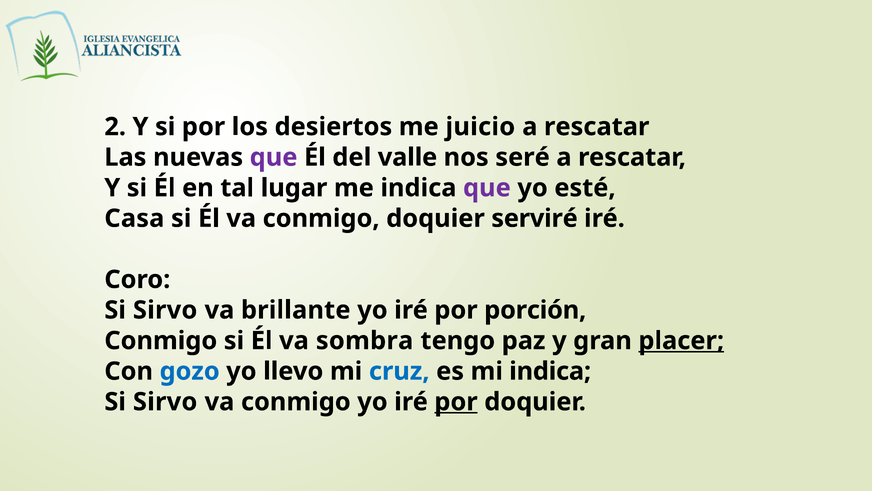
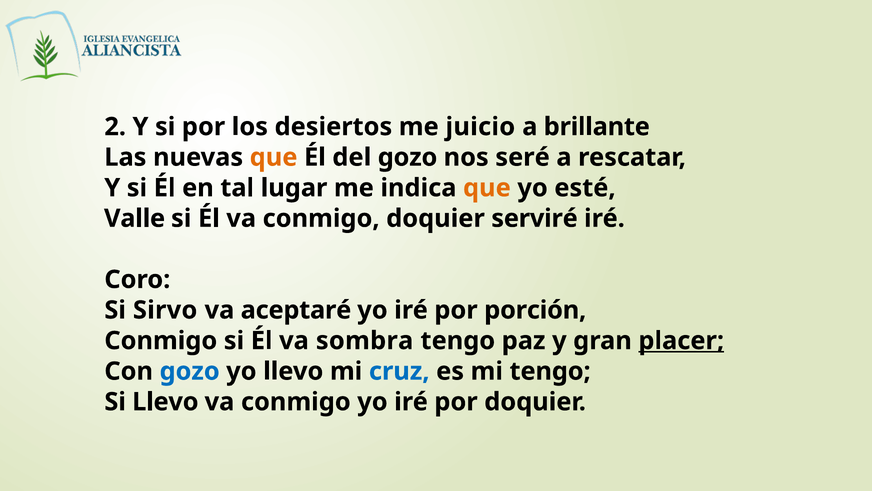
rescatar at (597, 127): rescatar -> brillante
que at (274, 157) colour: purple -> orange
del valle: valle -> gozo
que at (487, 188) colour: purple -> orange
Casa: Casa -> Valle
brillante: brillante -> aceptaré
mi indica: indica -> tengo
Sirvo at (165, 401): Sirvo -> Llevo
por at (456, 401) underline: present -> none
